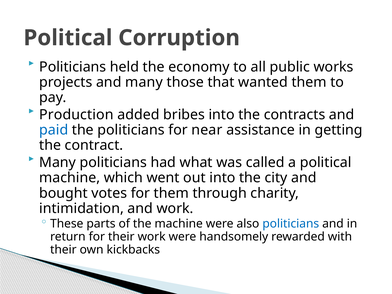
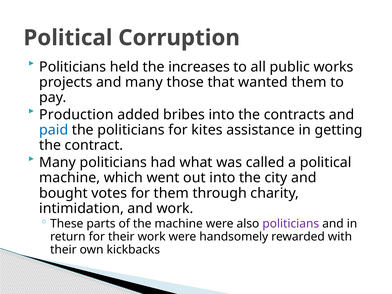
economy: economy -> increases
near: near -> kites
politicians at (291, 224) colour: blue -> purple
